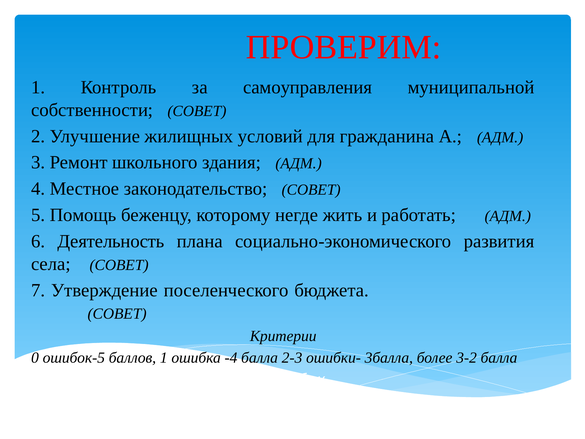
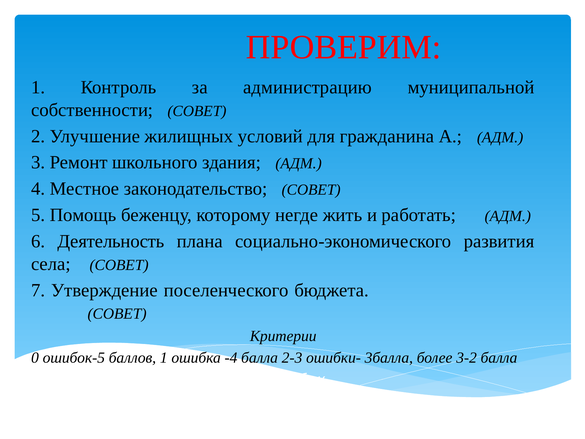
самоуправления: самоуправления -> администрацию
